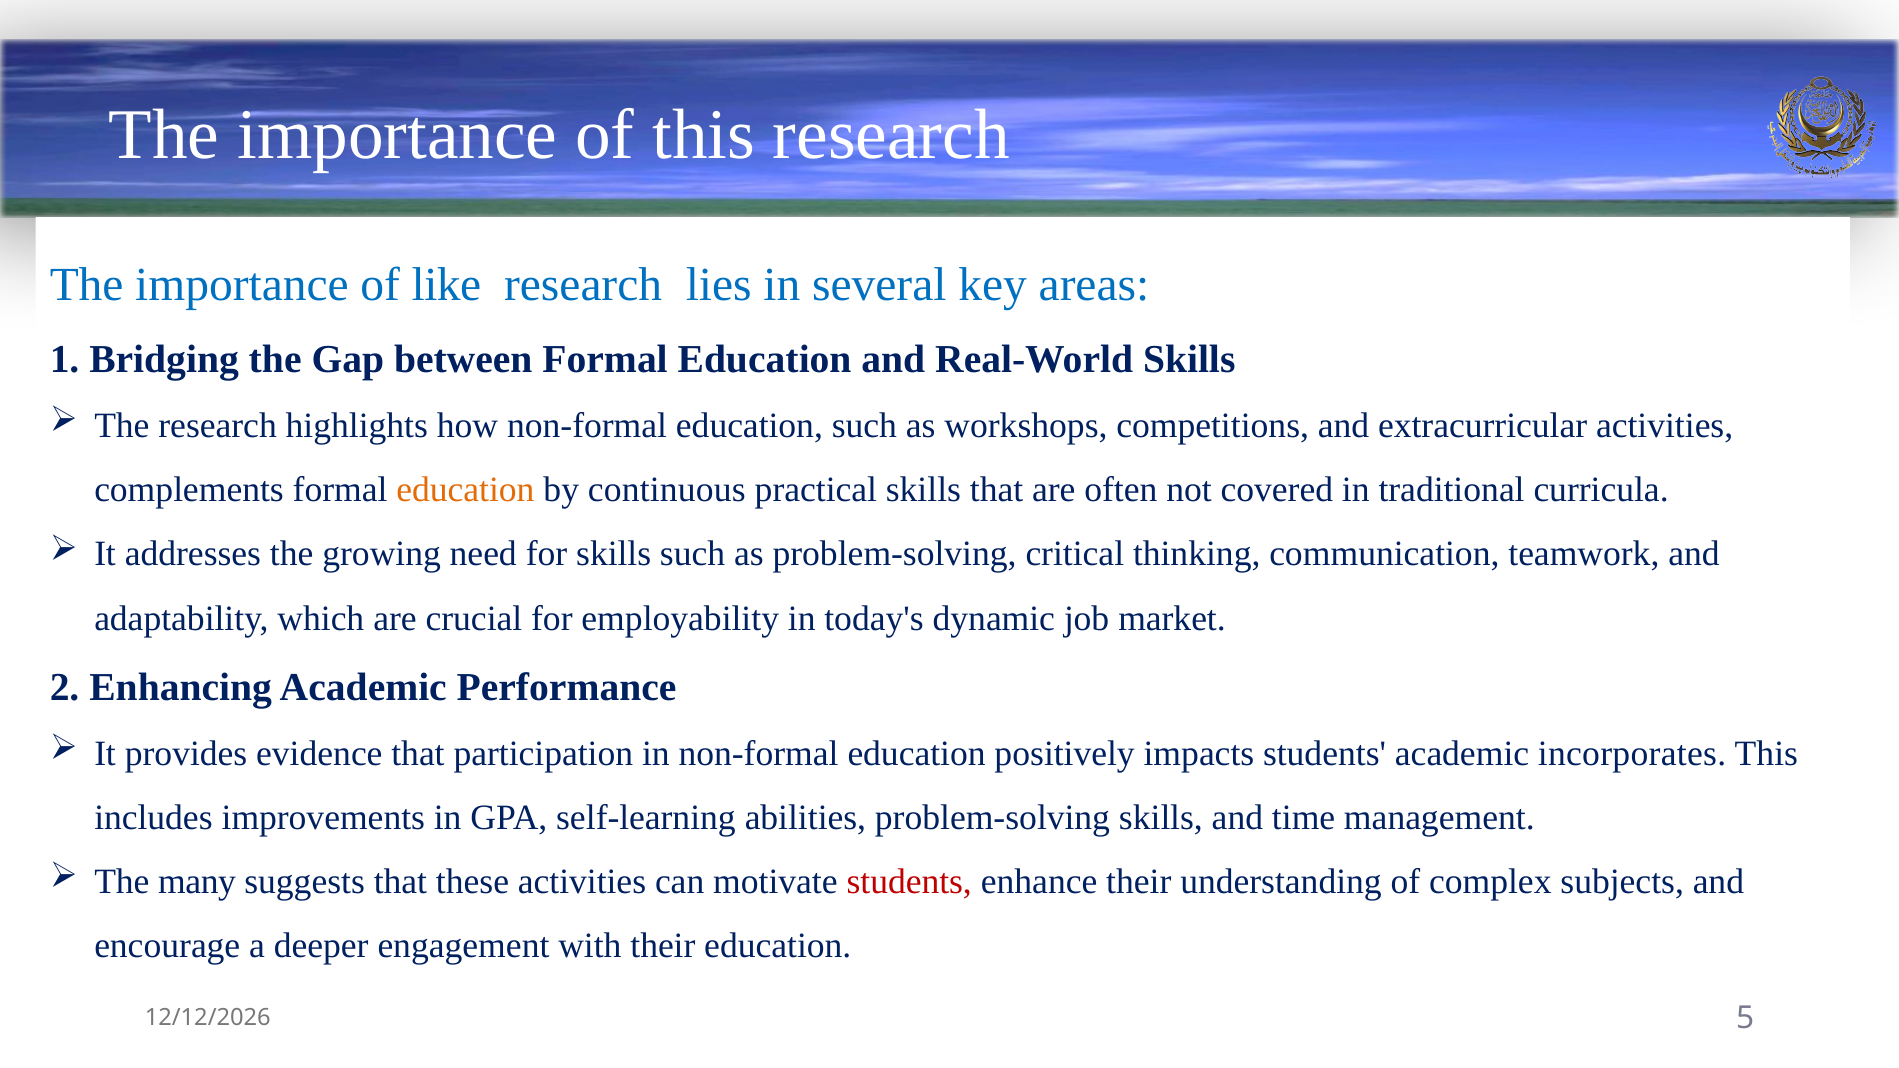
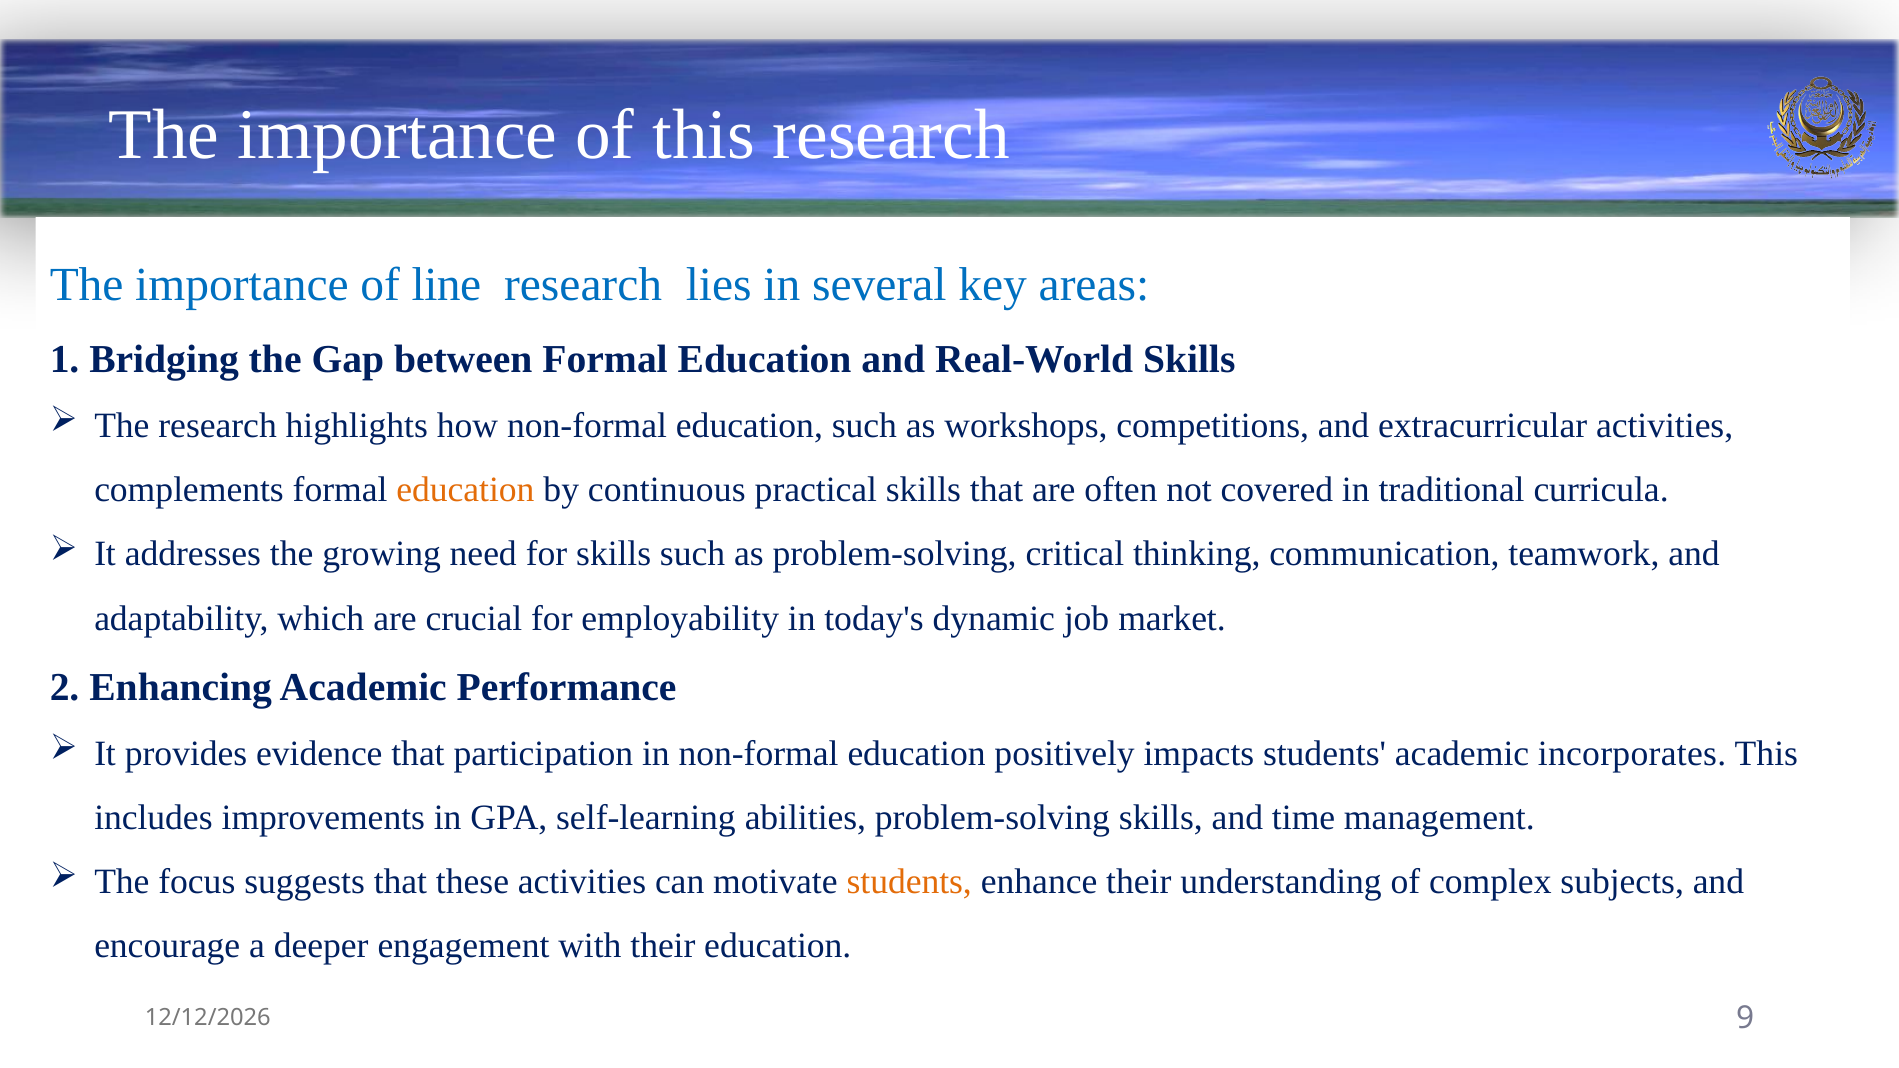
like: like -> line
many: many -> focus
students at (909, 882) colour: red -> orange
5: 5 -> 9
